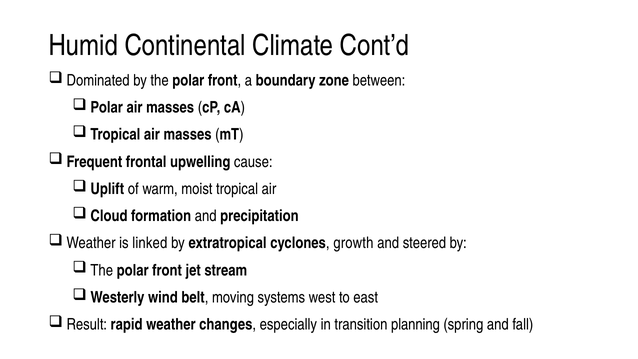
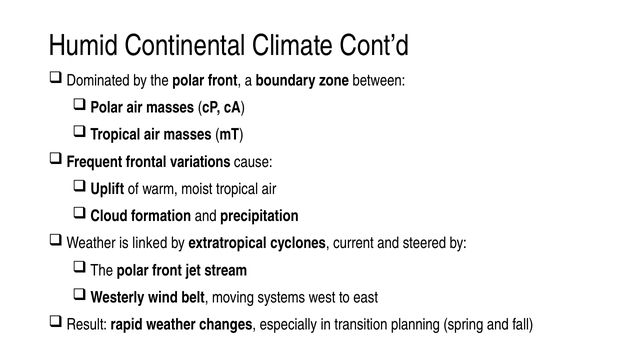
upwelling: upwelling -> variations
growth: growth -> current
